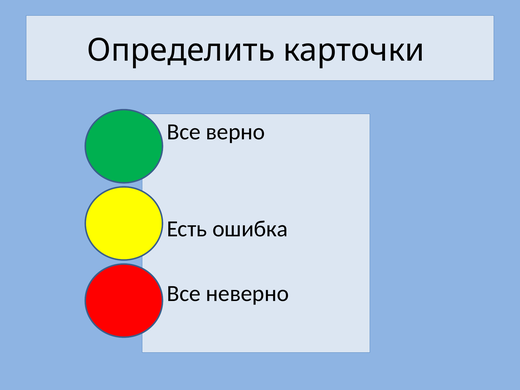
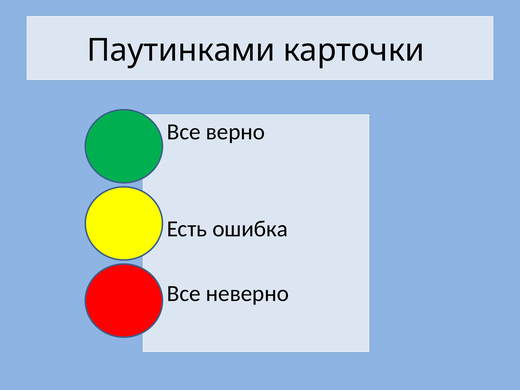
Определить: Определить -> Паутинками
